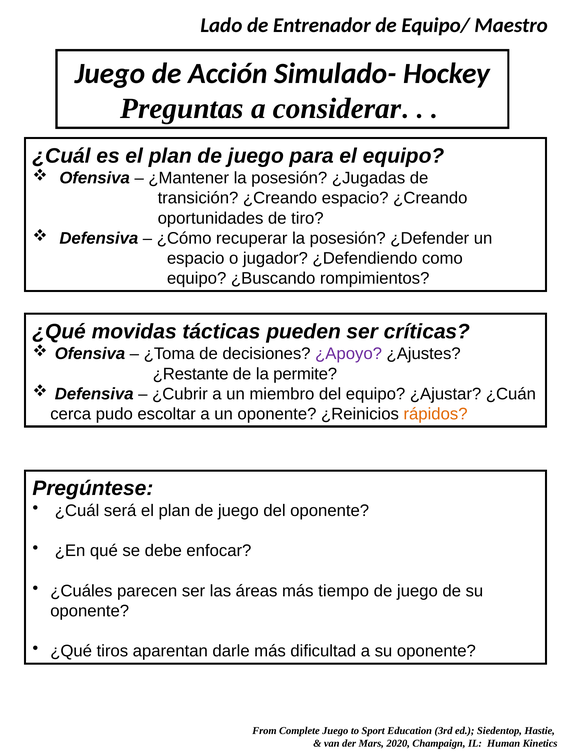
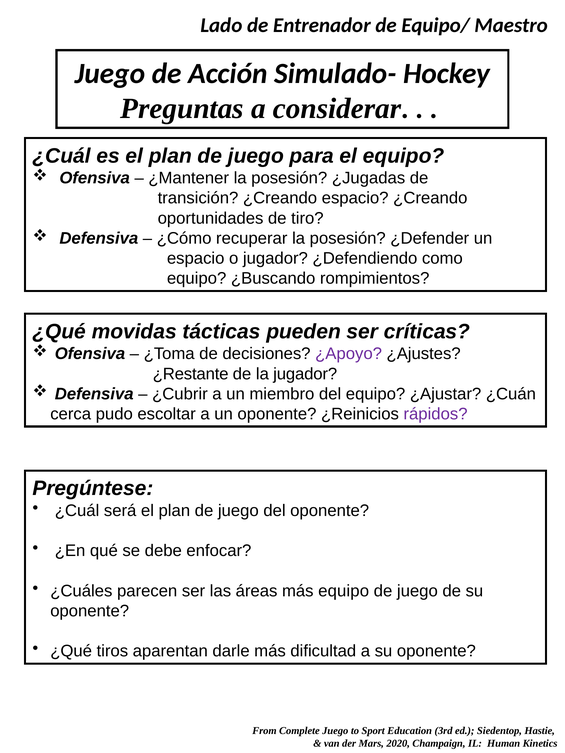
la permite: permite -> jugador
rápidos colour: orange -> purple
más tiempo: tiempo -> equipo
